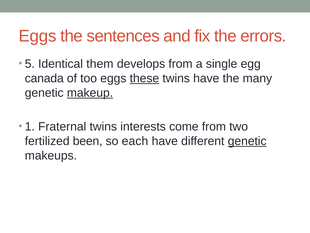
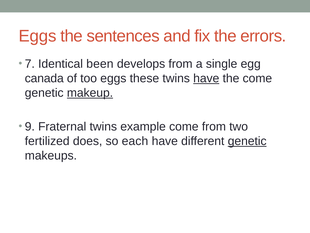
5: 5 -> 7
them: them -> been
these underline: present -> none
have at (206, 78) underline: none -> present
the many: many -> come
1: 1 -> 9
interests: interests -> example
been: been -> does
